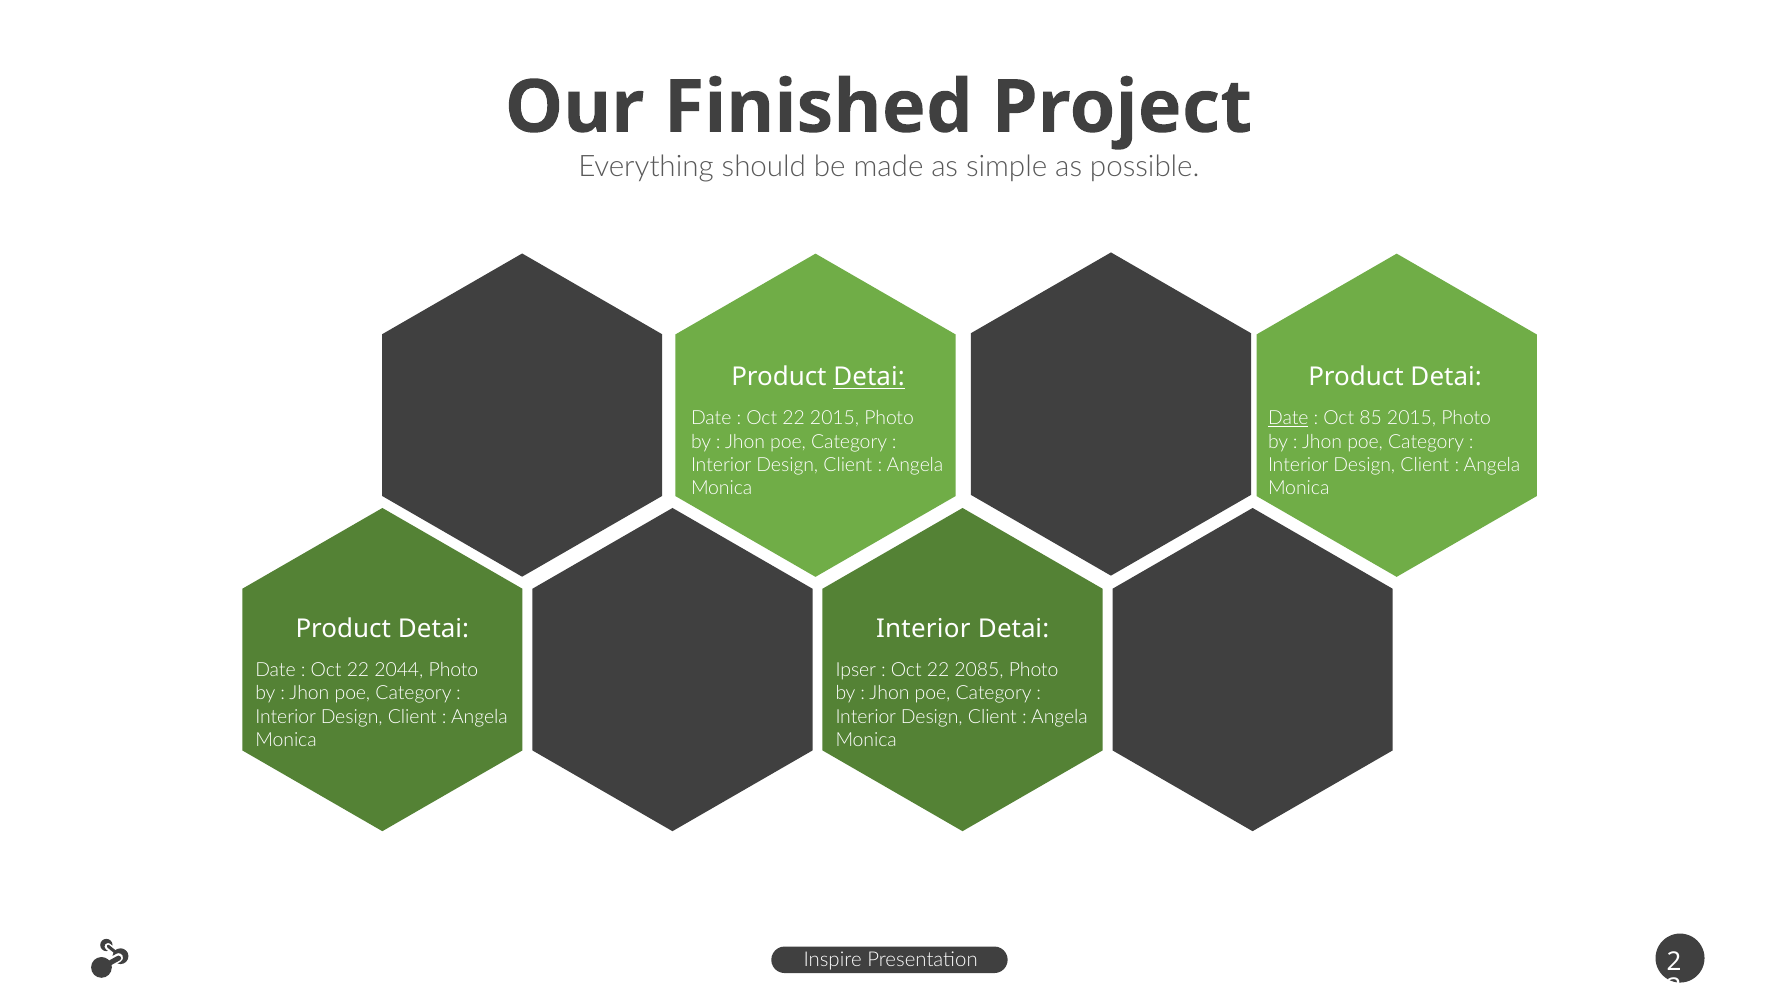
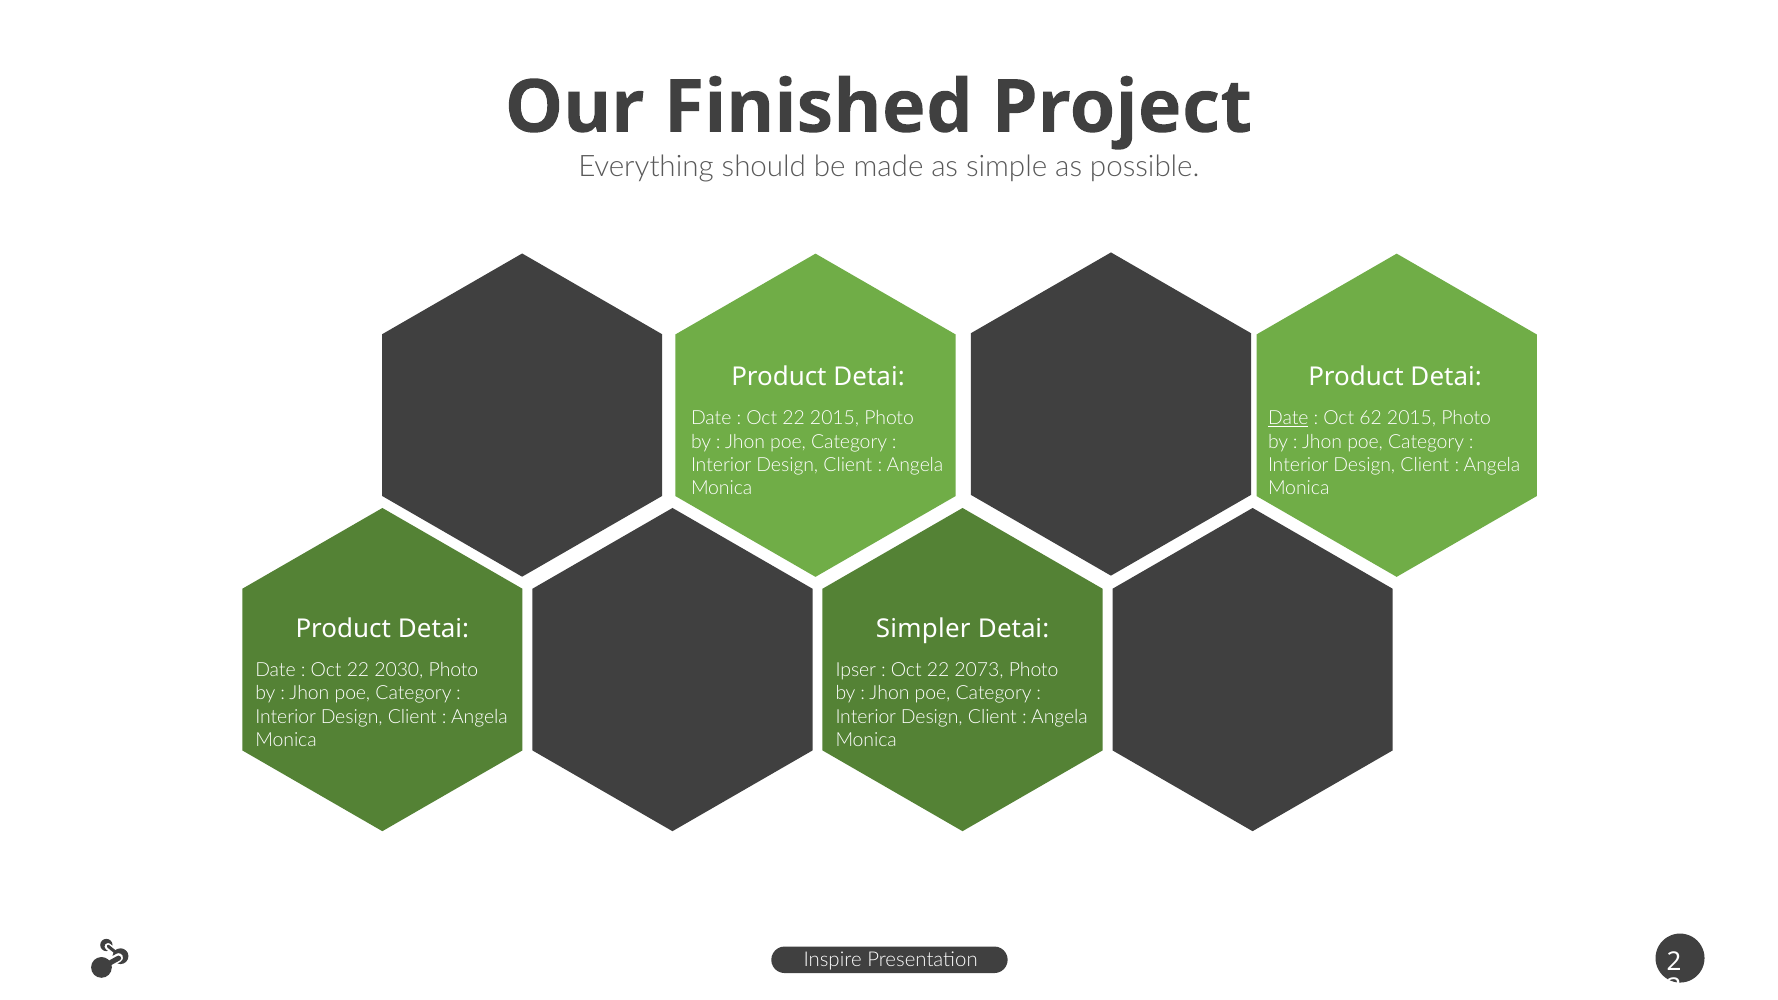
Detai at (869, 377) underline: present -> none
85: 85 -> 62
Interior at (923, 629): Interior -> Simpler
2044: 2044 -> 2030
2085: 2085 -> 2073
